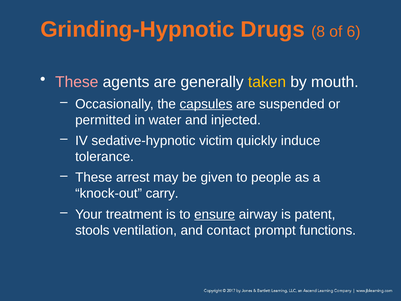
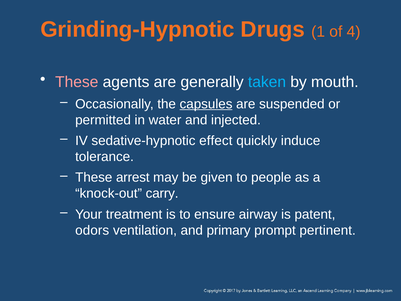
8: 8 -> 1
6: 6 -> 4
taken colour: yellow -> light blue
victim: victim -> effect
ensure underline: present -> none
stools: stools -> odors
contact: contact -> primary
functions: functions -> pertinent
